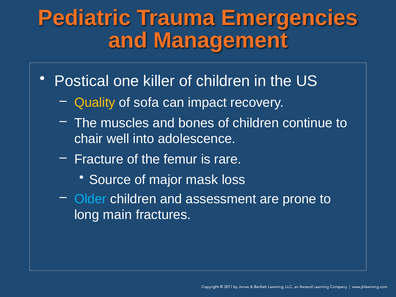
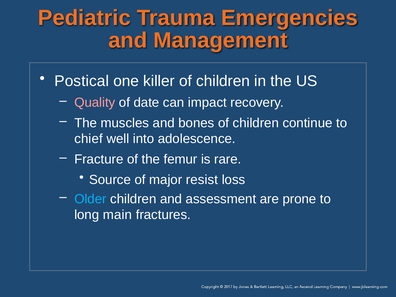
Quality colour: yellow -> pink
sofa: sofa -> date
chair: chair -> chief
mask: mask -> resist
